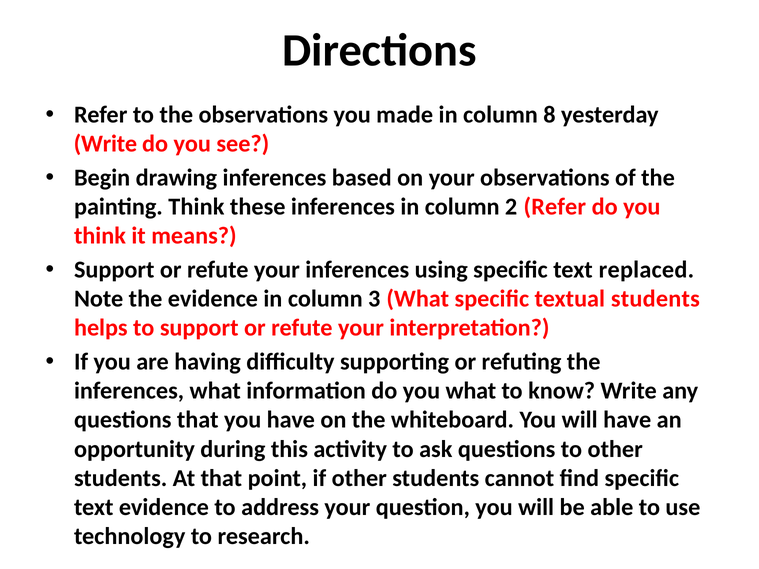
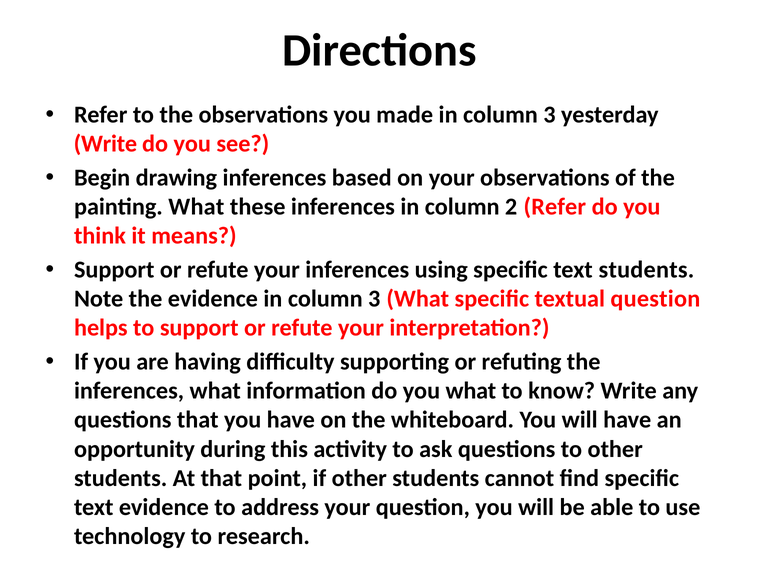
made in column 8: 8 -> 3
painting Think: Think -> What
text replaced: replaced -> students
textual students: students -> question
